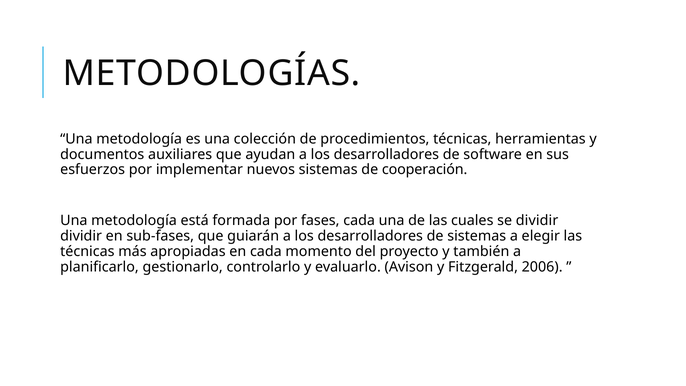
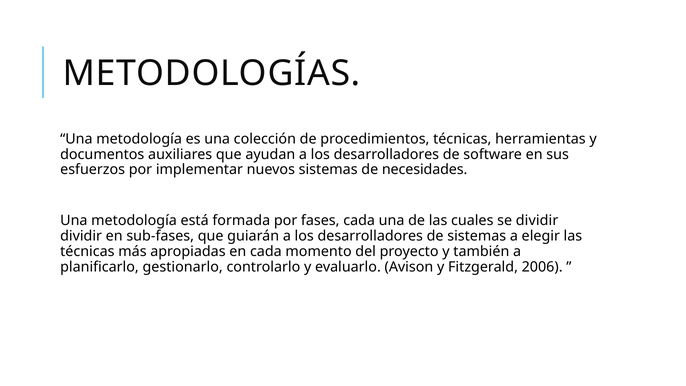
cooperación: cooperación -> necesidades
